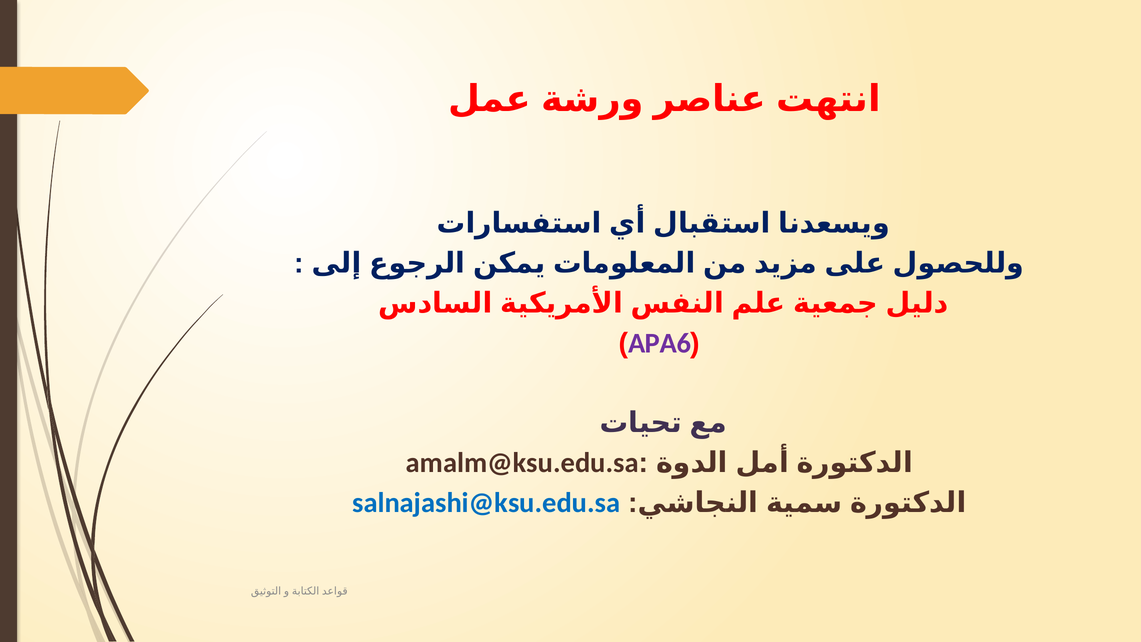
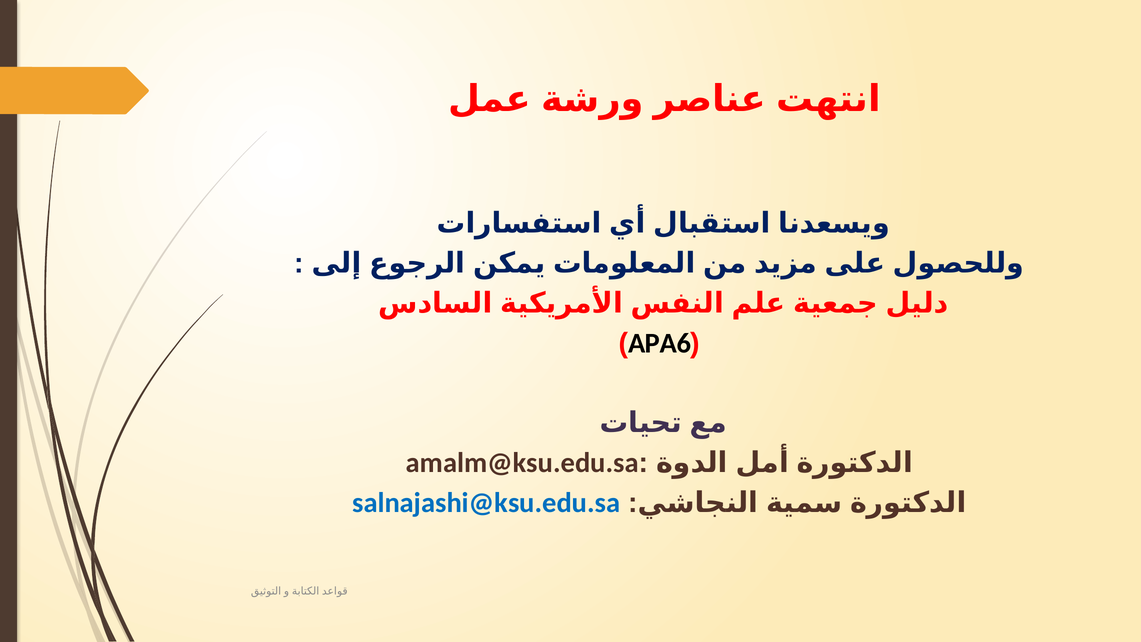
APA6 colour: purple -> black
